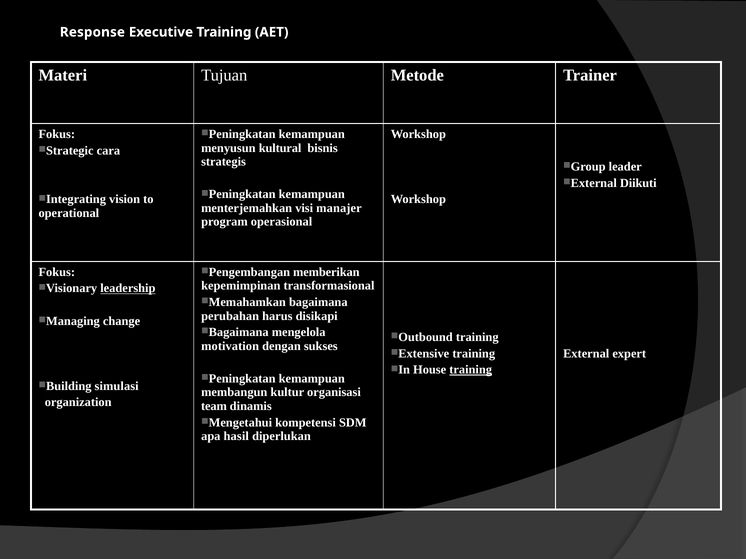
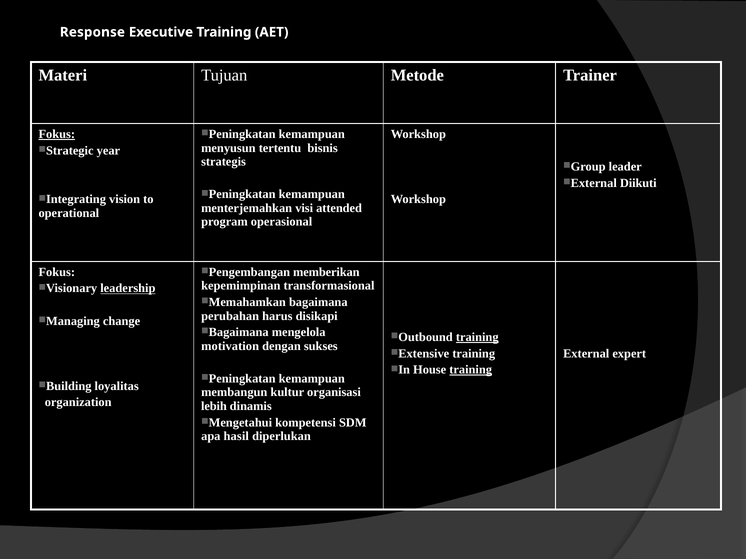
Fokus at (57, 134) underline: none -> present
kultural: kultural -> tertentu
cara: cara -> year
manajer: manajer -> attended
training at (477, 338) underline: none -> present
simulasi: simulasi -> loyalitas
team: team -> lebih
